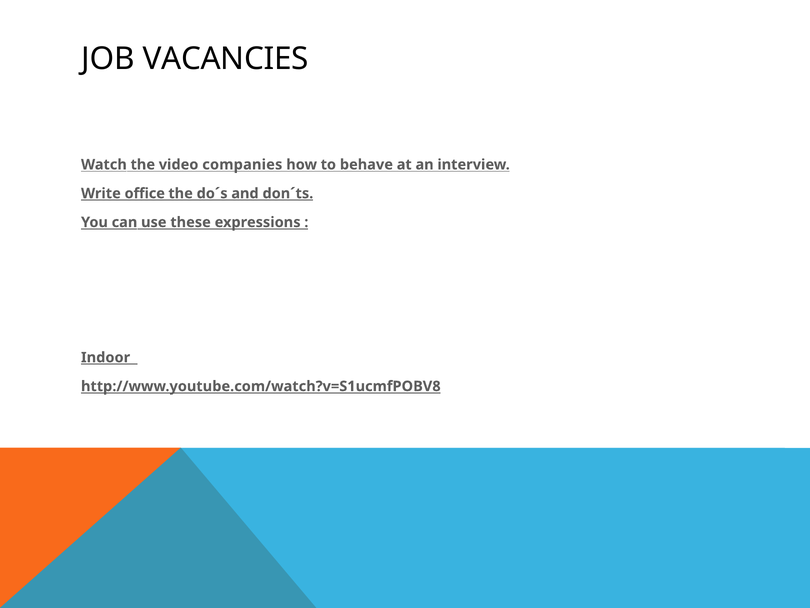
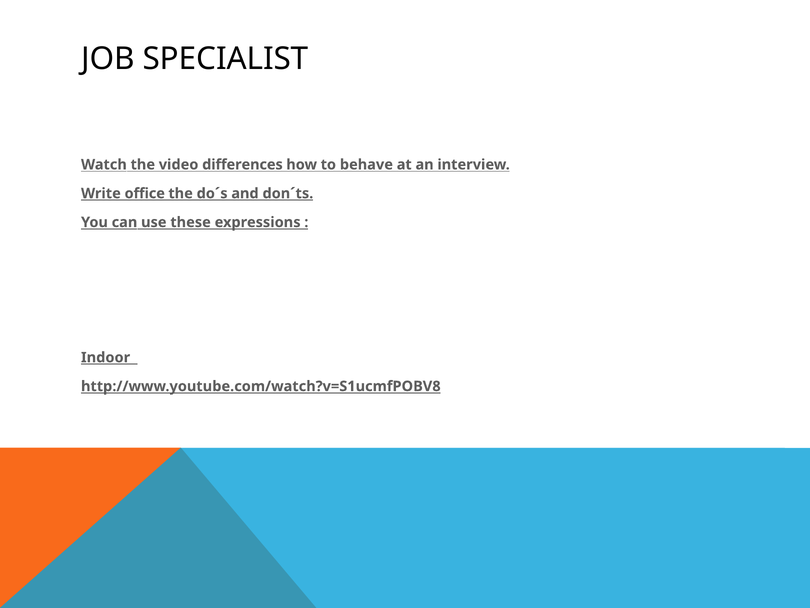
VACANCIES: VACANCIES -> SPECIALIST
companies: companies -> differences
